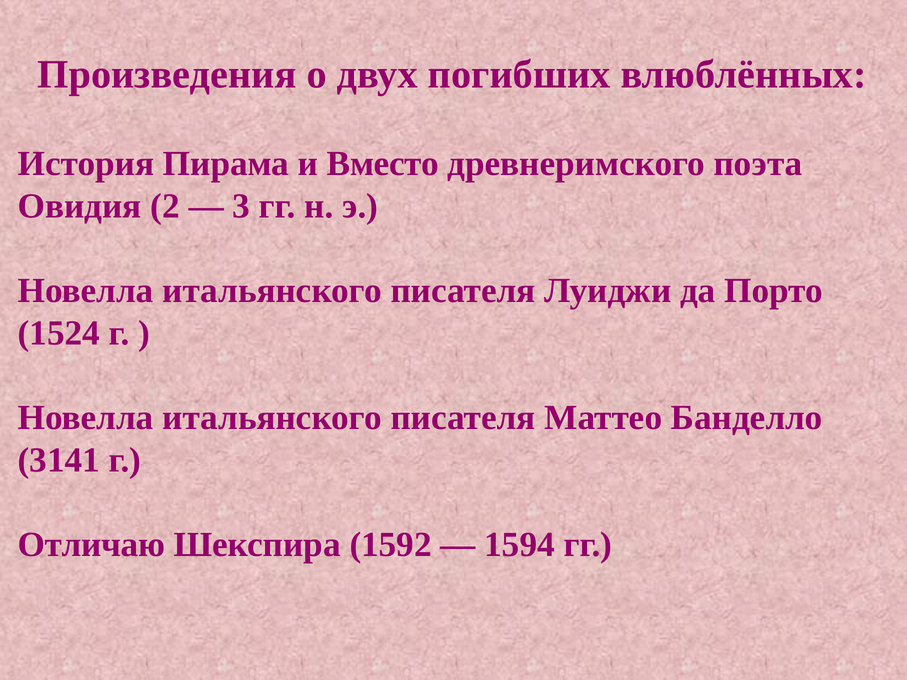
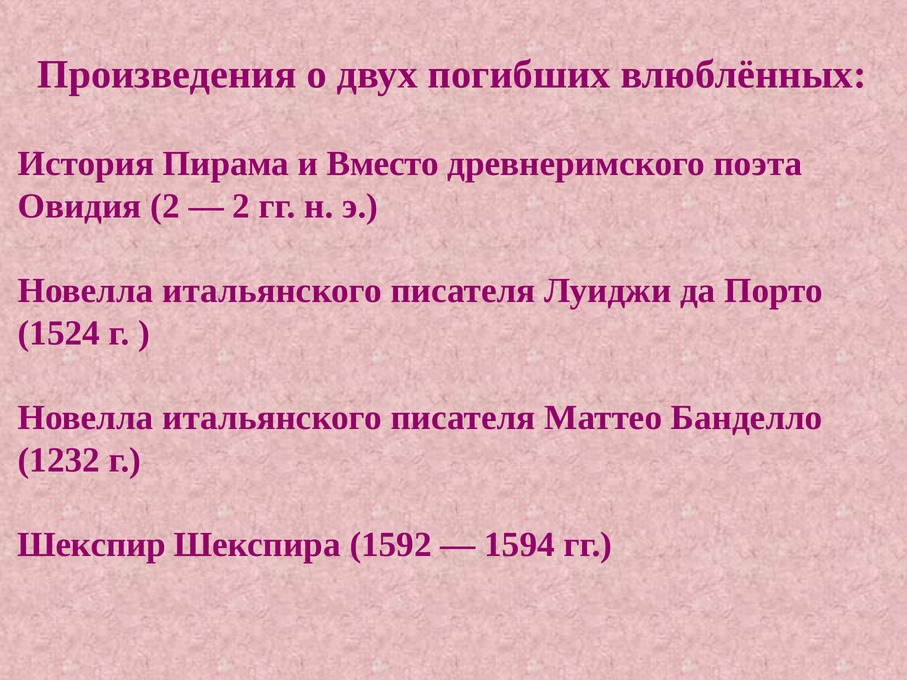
3 at (241, 206): 3 -> 2
3141: 3141 -> 1232
Отличаю: Отличаю -> Шекспир
